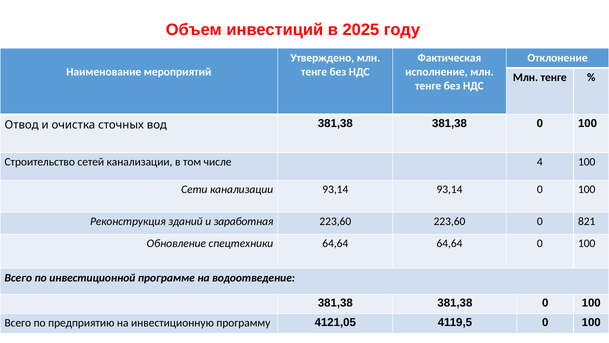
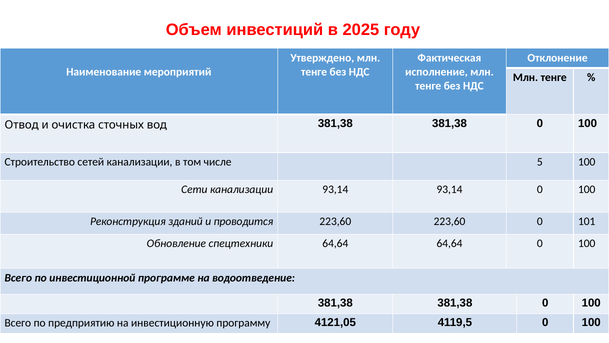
4: 4 -> 5
заработная: заработная -> проводится
821: 821 -> 101
